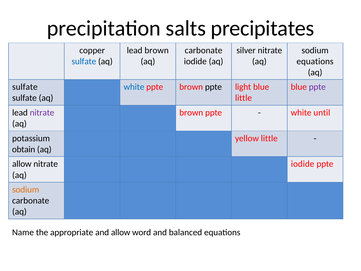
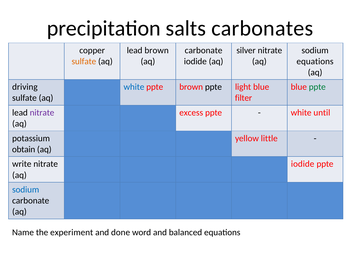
precipitates: precipitates -> carbonates
sulfate at (84, 61) colour: blue -> orange
sulfate at (25, 87): sulfate -> driving
ppte at (317, 87) colour: purple -> green
little at (243, 98): little -> filter
brown at (191, 113): brown -> excess
allow at (22, 164): allow -> write
sodium at (26, 190) colour: orange -> blue
appropriate: appropriate -> experiment
and allow: allow -> done
